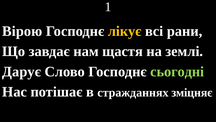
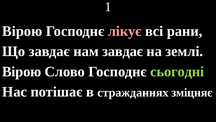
лікує colour: yellow -> pink
нам щастя: щастя -> завдає
Дарує at (22, 71): Дарує -> Вірою
